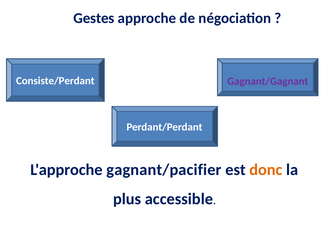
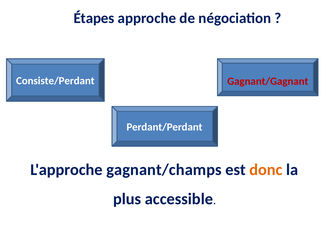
Gestes: Gestes -> Étapes
Gagnant/Gagnant colour: purple -> red
gagnant/pacifier: gagnant/pacifier -> gagnant/champs
